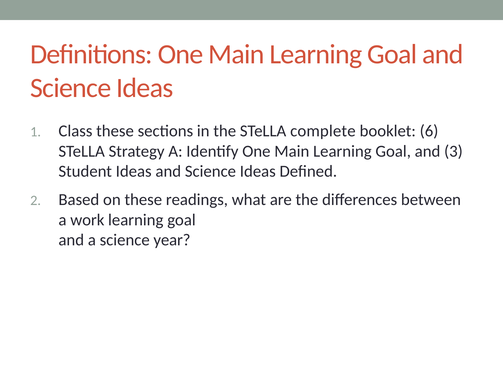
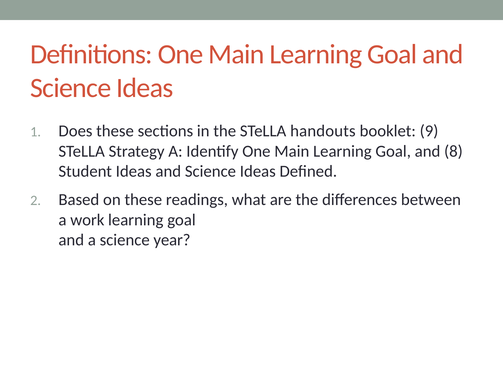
Class: Class -> Does
complete: complete -> handouts
6: 6 -> 9
3: 3 -> 8
